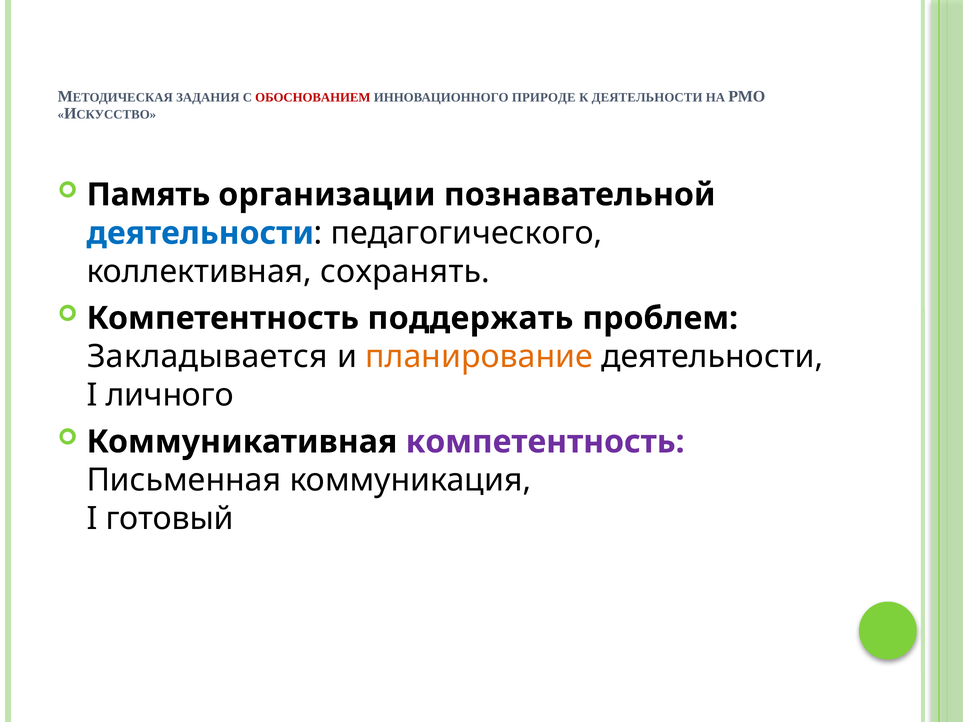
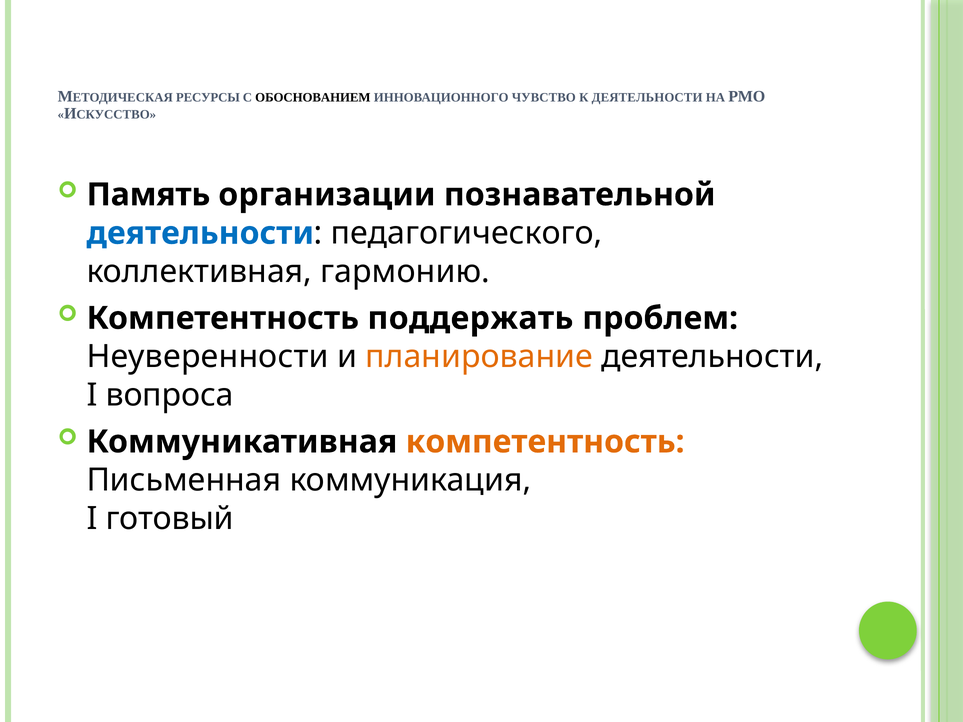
ЗАДАНИЯ: ЗАДАНИЯ -> РЕСУРСЫ
ОБОСНОВАНИЕМ colour: red -> black
ПРИРОДЕ: ПРИРОДЕ -> ЧУВСТВО
сохранять: сохранять -> гармонию
Закладывается: Закладывается -> Неуверенности
личного: личного -> вопроса
компетентность at (545, 442) colour: purple -> orange
